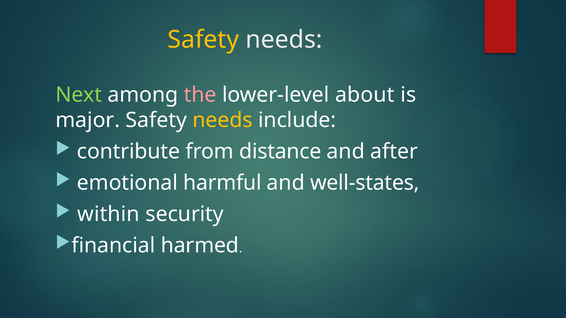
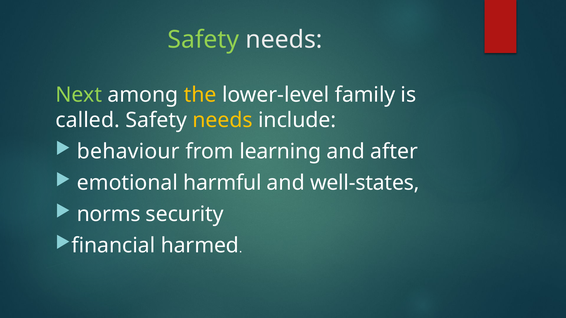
Safety at (203, 40) colour: yellow -> light green
the colour: pink -> yellow
about: about -> family
major: major -> called
contribute: contribute -> behaviour
distance: distance -> learning
within: within -> norms
